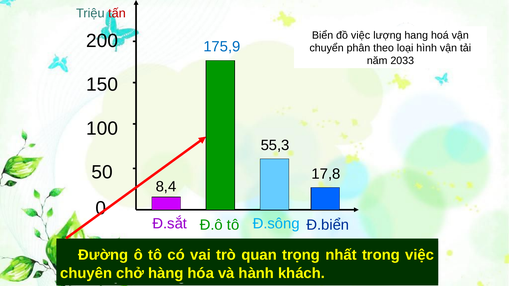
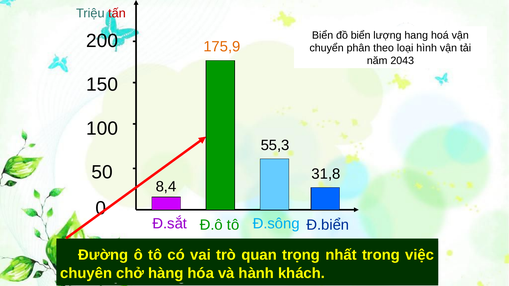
đồ việc: việc -> biển
175,9 colour: blue -> orange
2033: 2033 -> 2043
17,8: 17,8 -> 31,8
